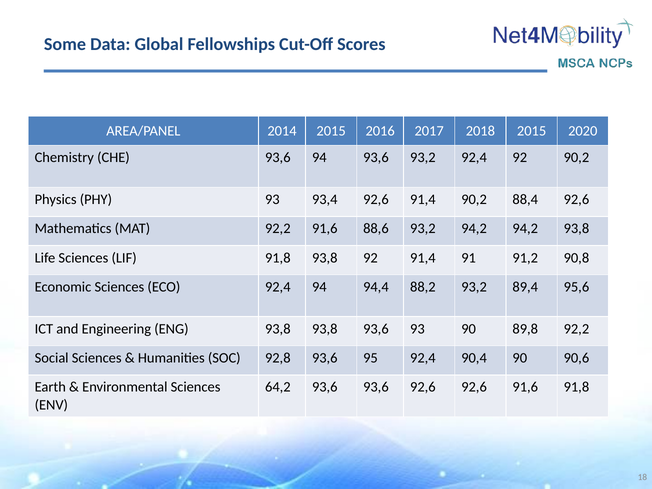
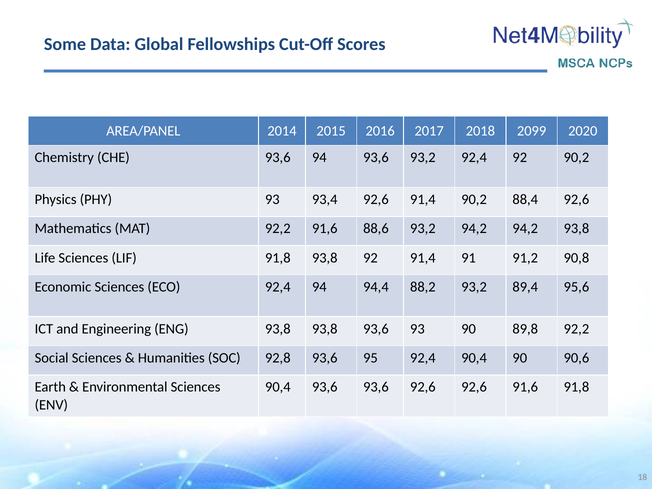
2018 2015: 2015 -> 2099
64,2 at (278, 387): 64,2 -> 90,4
